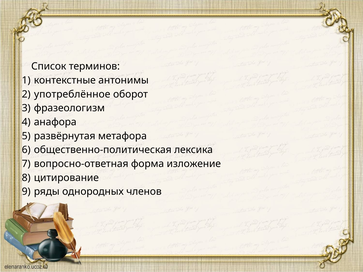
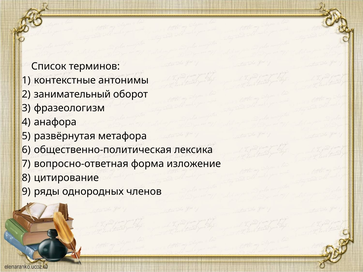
употреблённое: употреблённое -> занимательный
